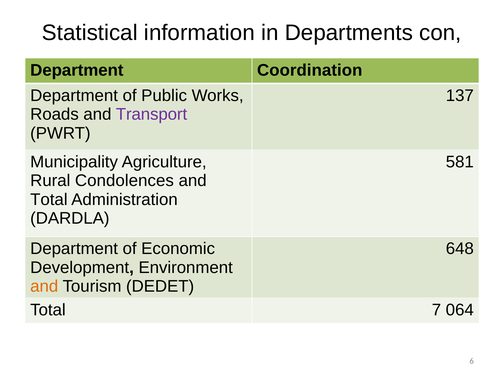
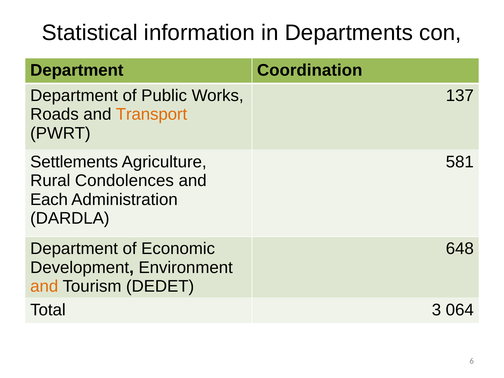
Transport colour: purple -> orange
Municipality: Municipality -> Settlements
Total at (49, 199): Total -> Each
7: 7 -> 3
